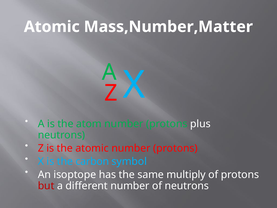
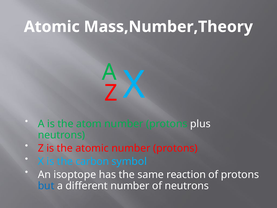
Mass,Number,Matter: Mass,Number,Matter -> Mass,Number,Theory
multiply: multiply -> reaction
but colour: red -> blue
